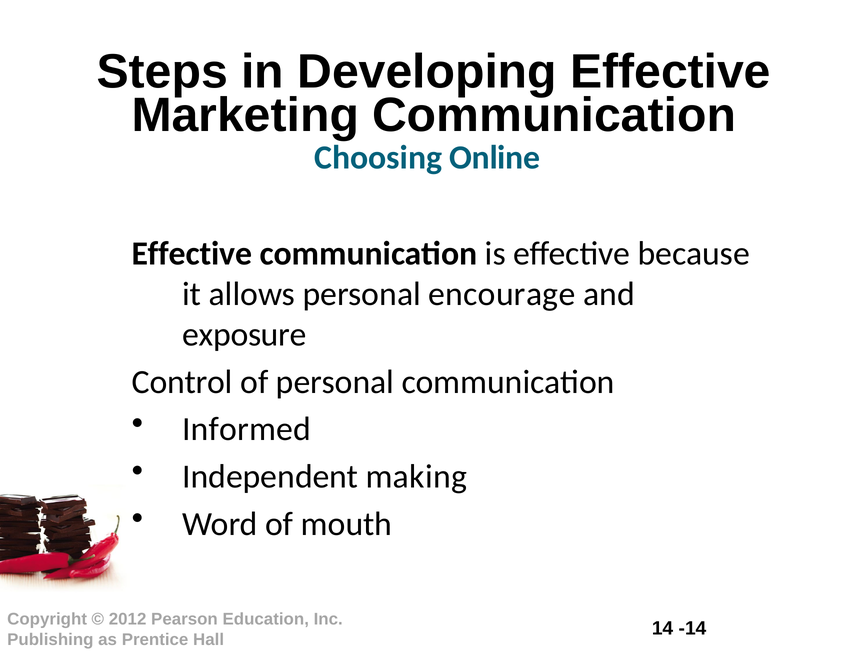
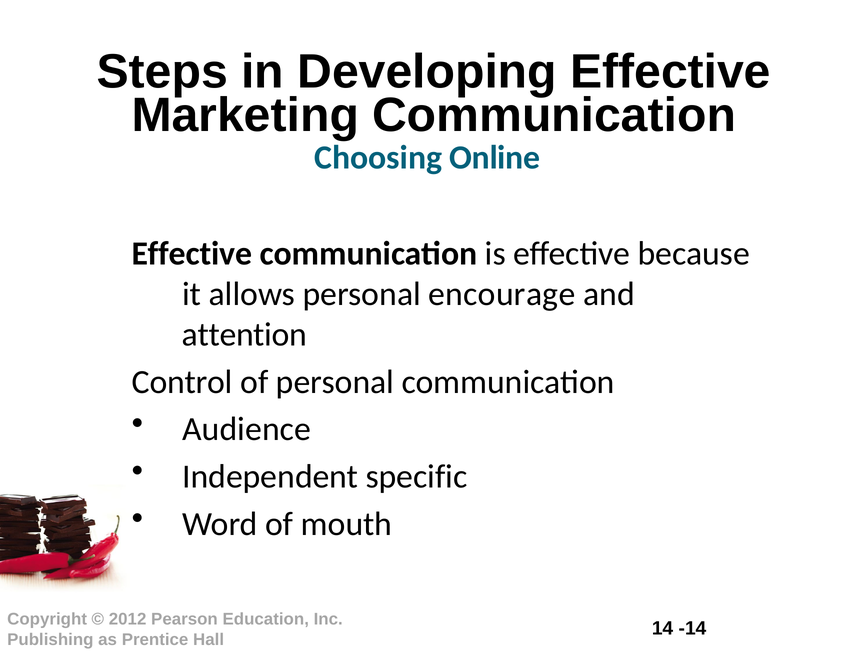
exposure: exposure -> attention
Informed: Informed -> Audience
making: making -> specific
